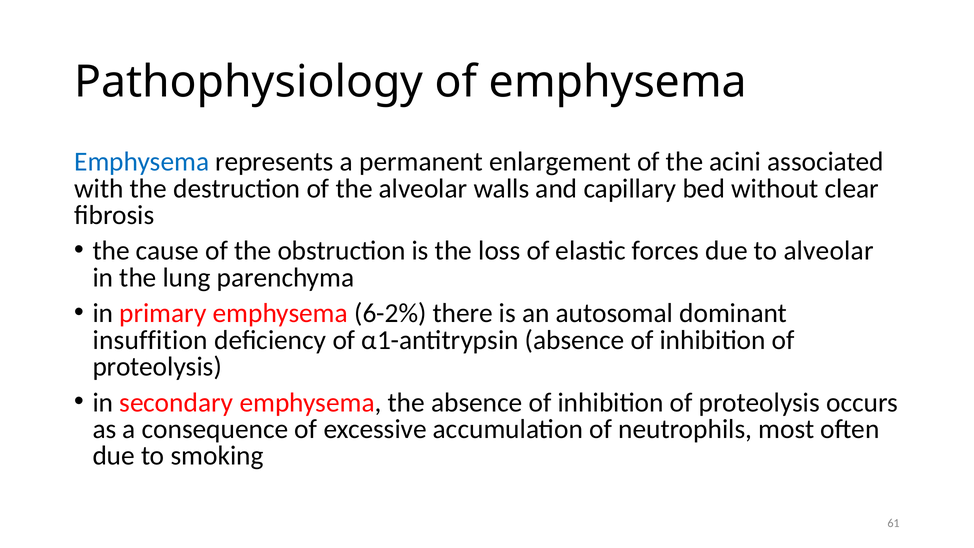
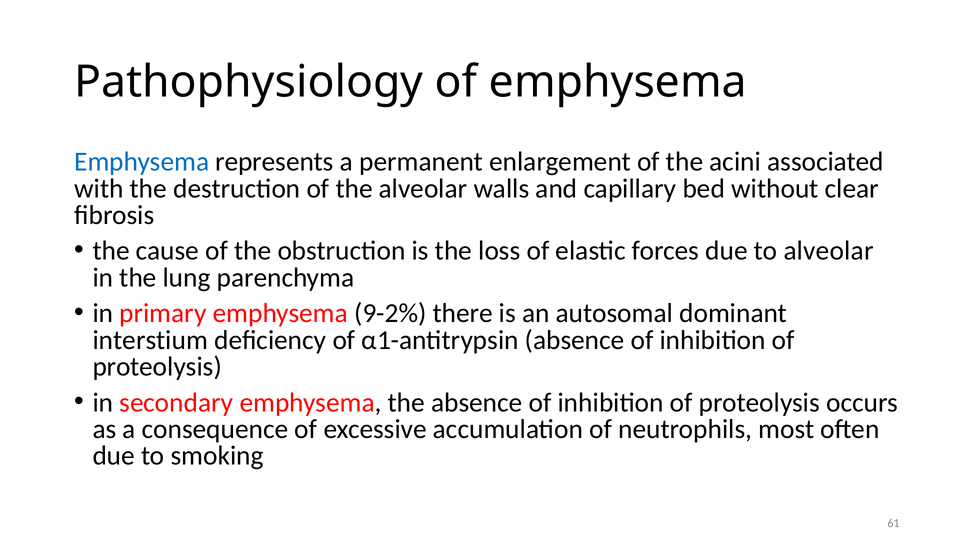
6-2%: 6-2% -> 9-2%
insuffition: insuffition -> interstium
